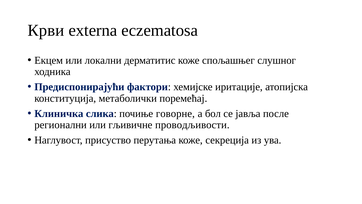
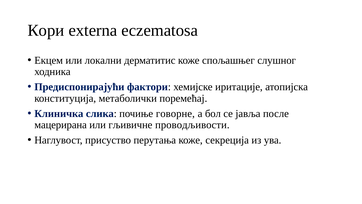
Крви: Крви -> Кори
регионални: регионални -> мацерирана
